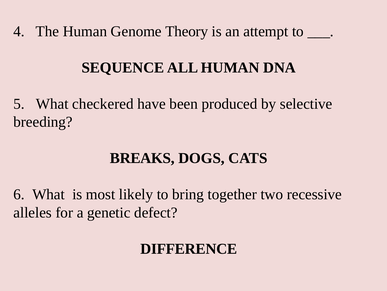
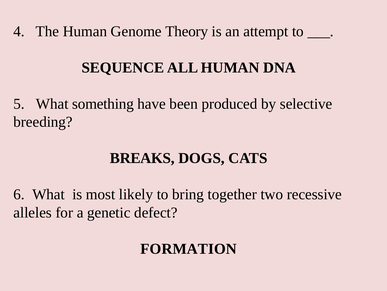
checkered: checkered -> something
DIFFERENCE: DIFFERENCE -> FORMATION
